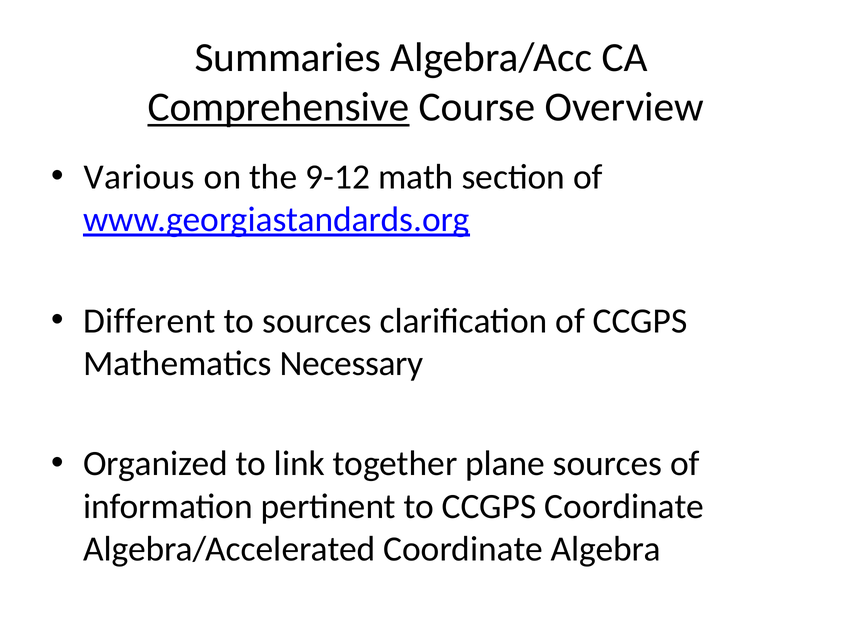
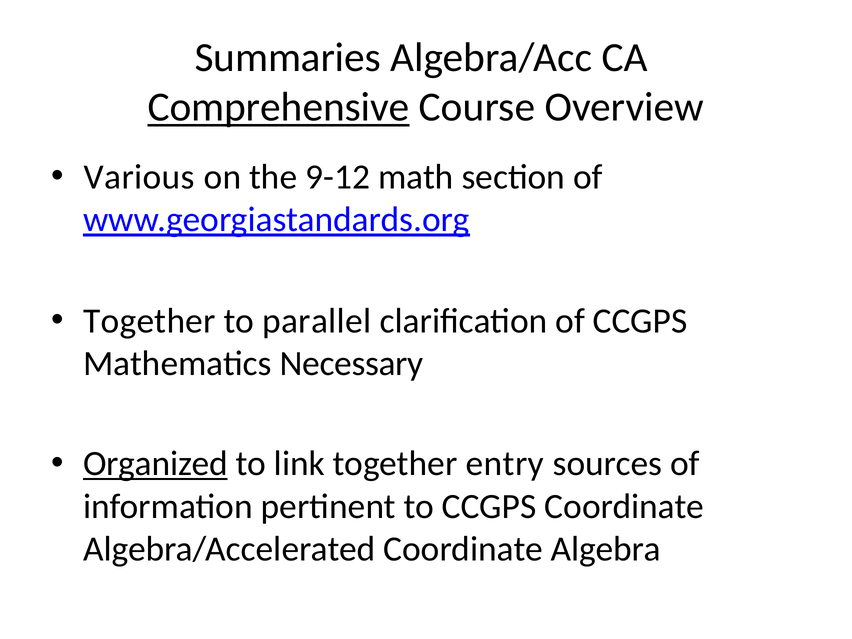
Different at (149, 321): Different -> Together
to sources: sources -> parallel
Organized underline: none -> present
plane: plane -> entry
